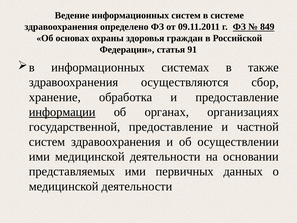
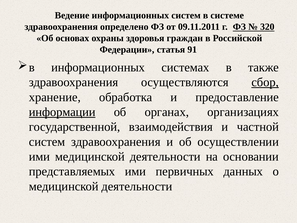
849: 849 -> 320
сбор underline: none -> present
государственной предоставление: предоставление -> взаимодействия
